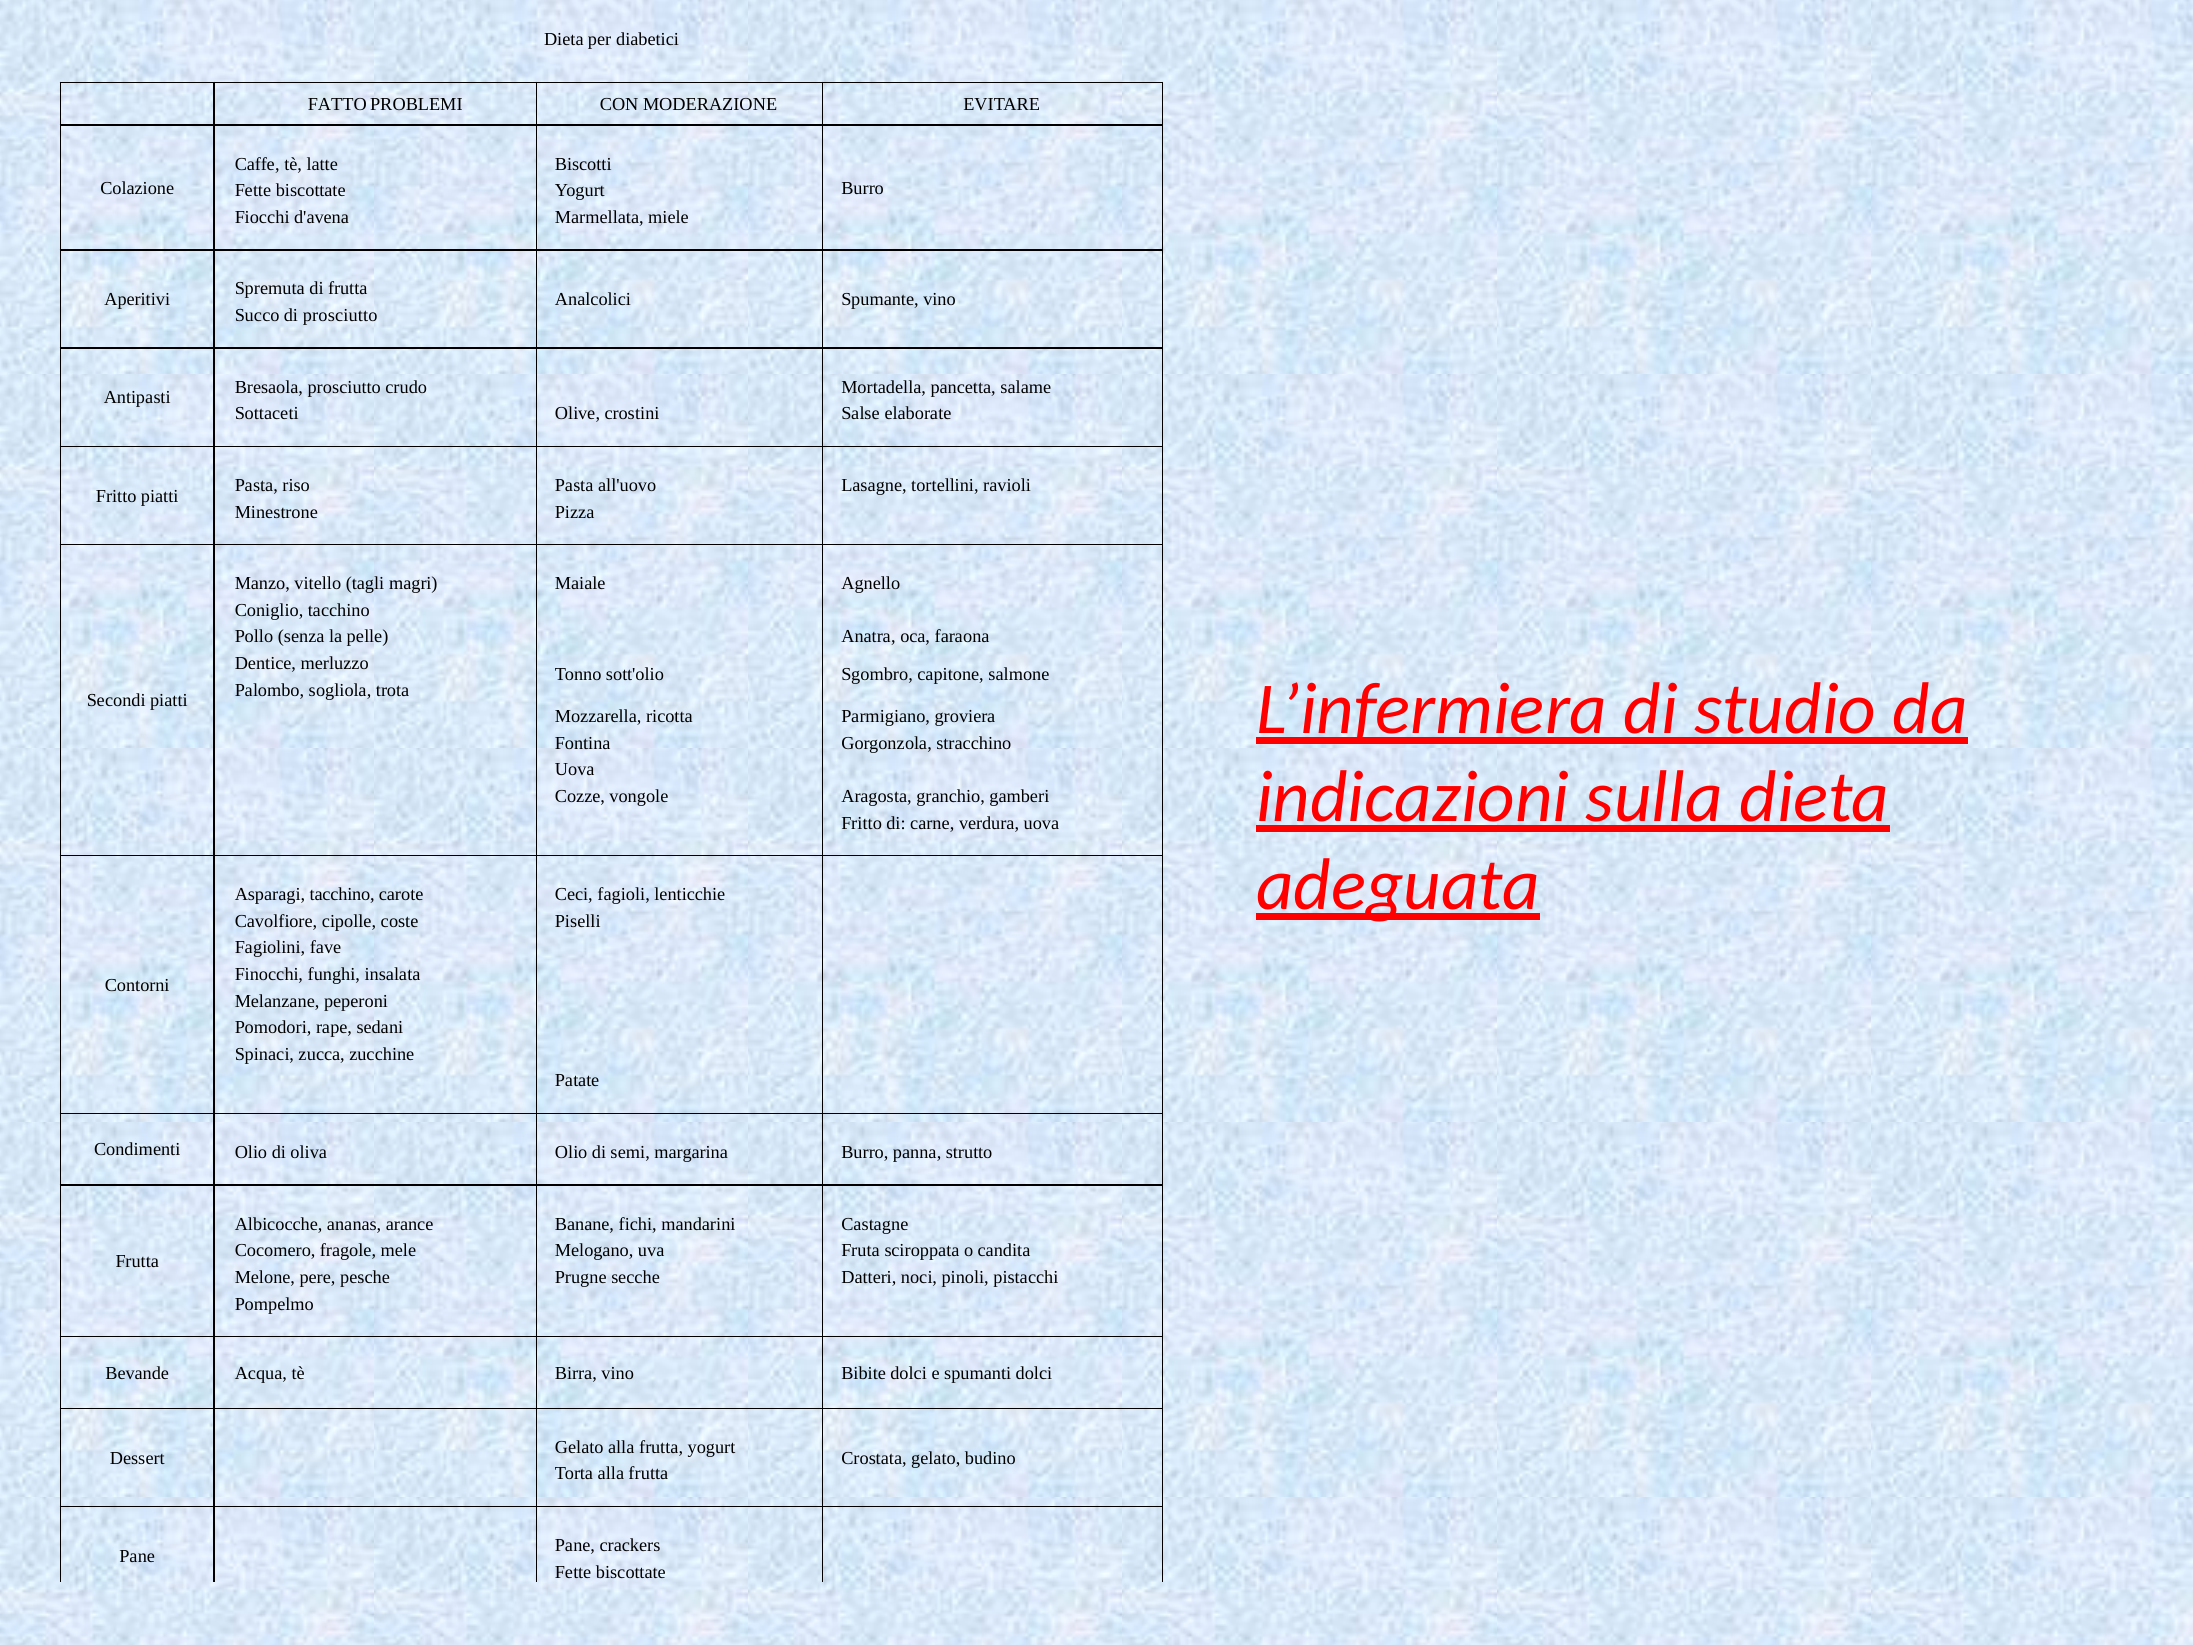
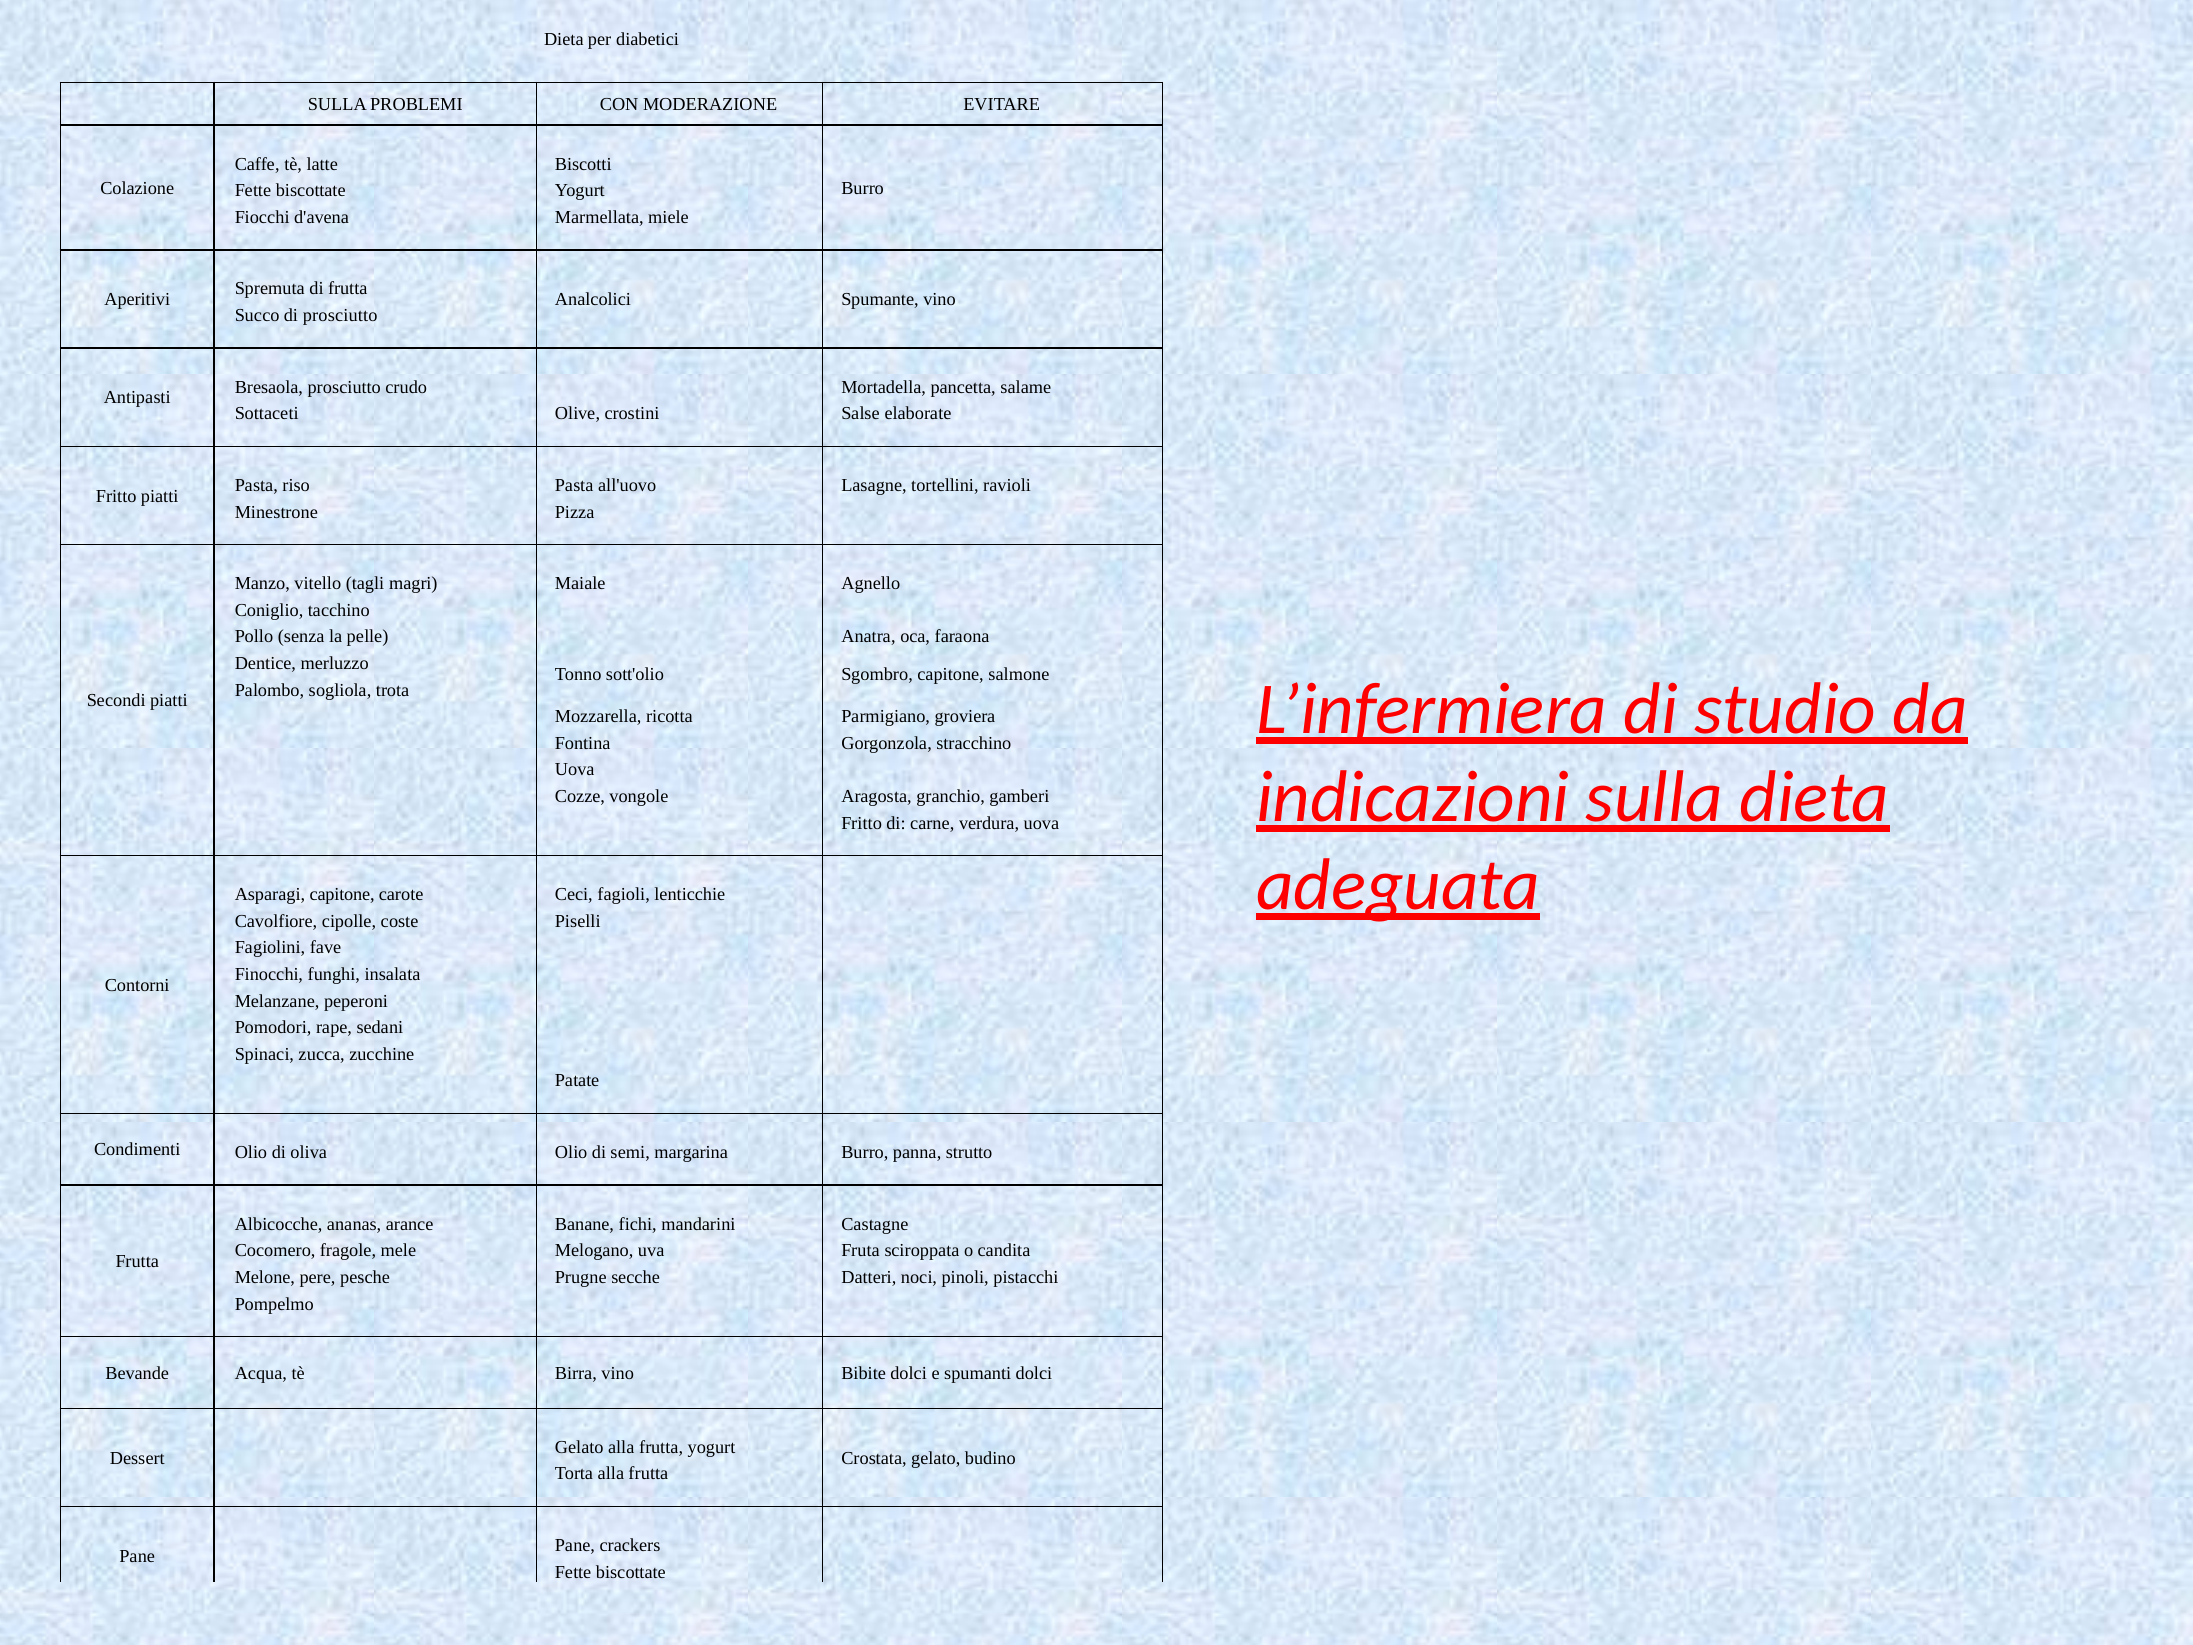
FATTO at (337, 104): FATTO -> SULLA
Asparagi tacchino: tacchino -> capitone
